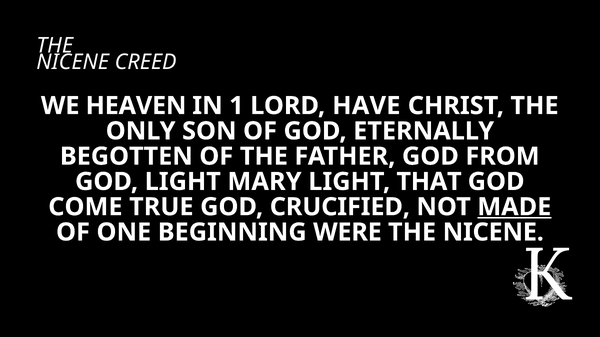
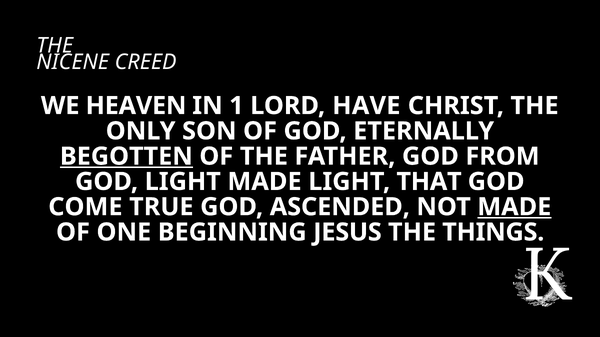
BEGOTTEN underline: none -> present
LIGHT MARY: MARY -> MADE
CRUCIFIED: CRUCIFIED -> ASCENDED
WERE: WERE -> JESUS
NICENE at (493, 233): NICENE -> THINGS
